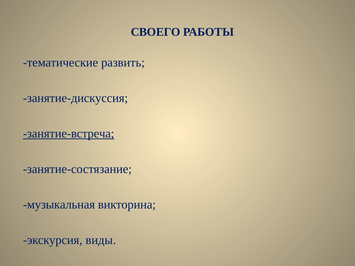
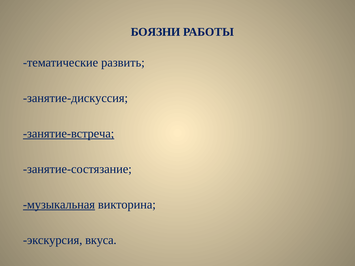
СВОЕГО: СВОЕГО -> БОЯЗНИ
музыкальная underline: none -> present
виды: виды -> вкуса
